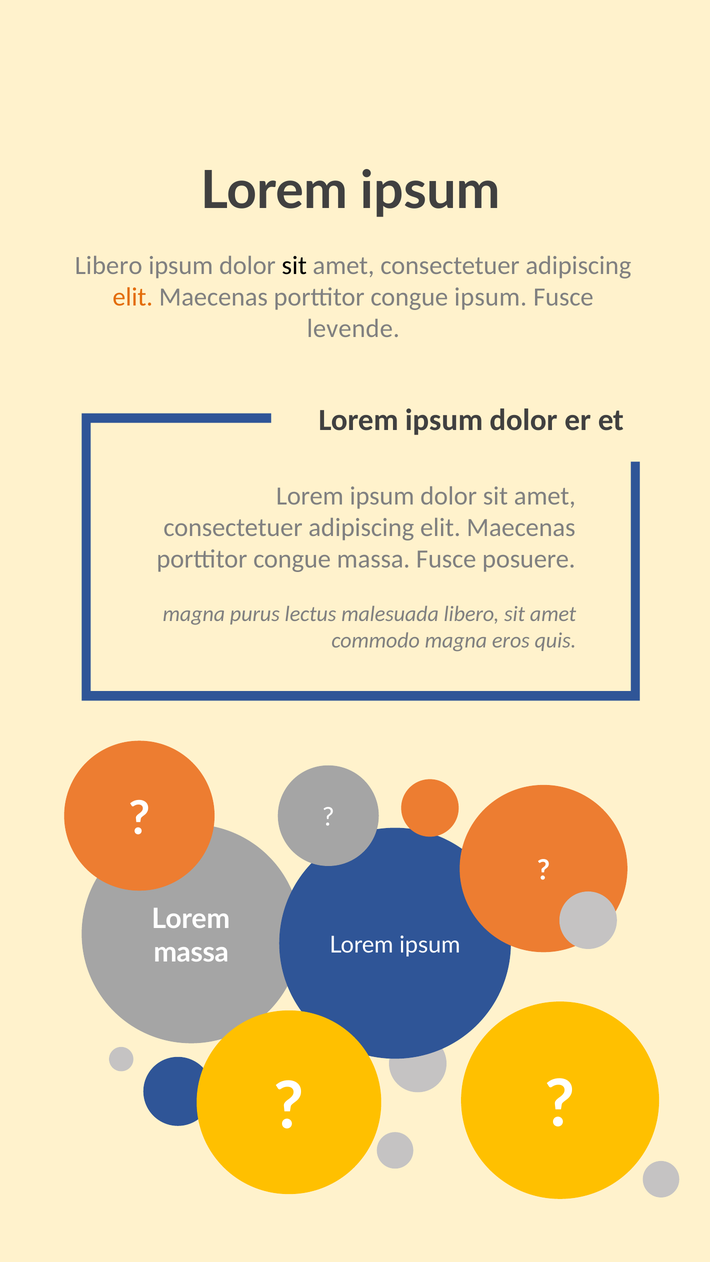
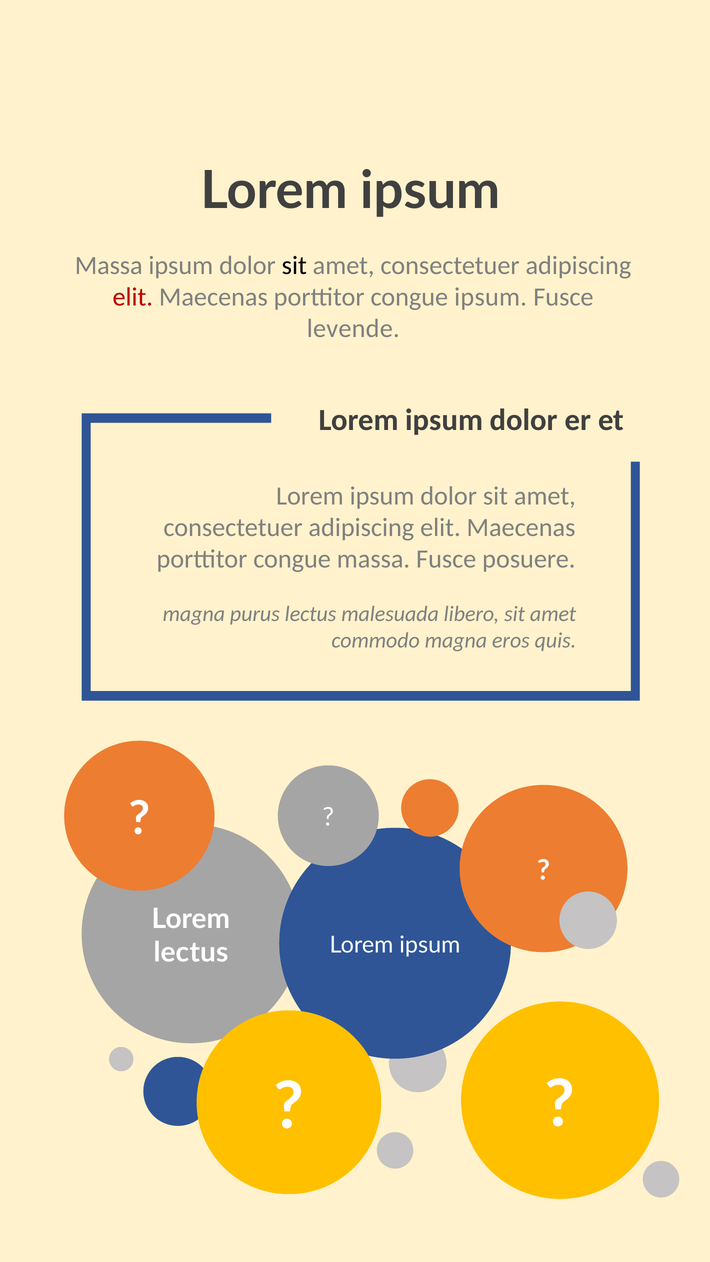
Libero at (109, 266): Libero -> Massa
elit at (133, 297) colour: orange -> red
massa at (191, 953): massa -> lectus
